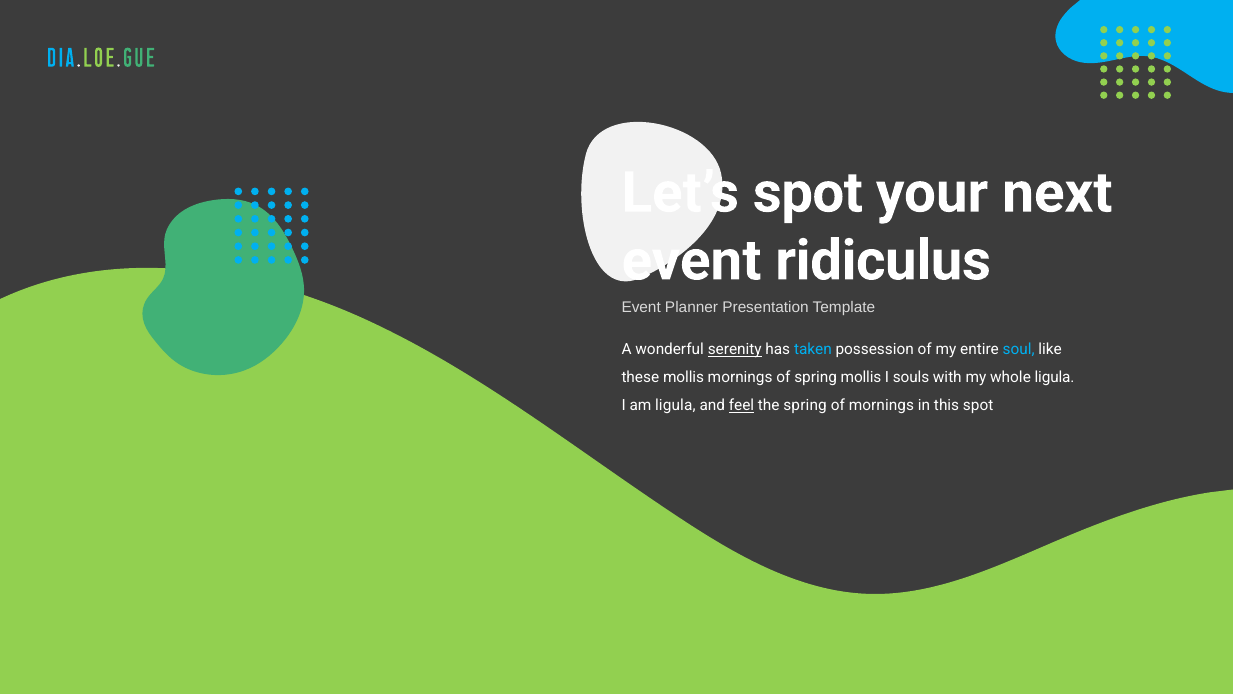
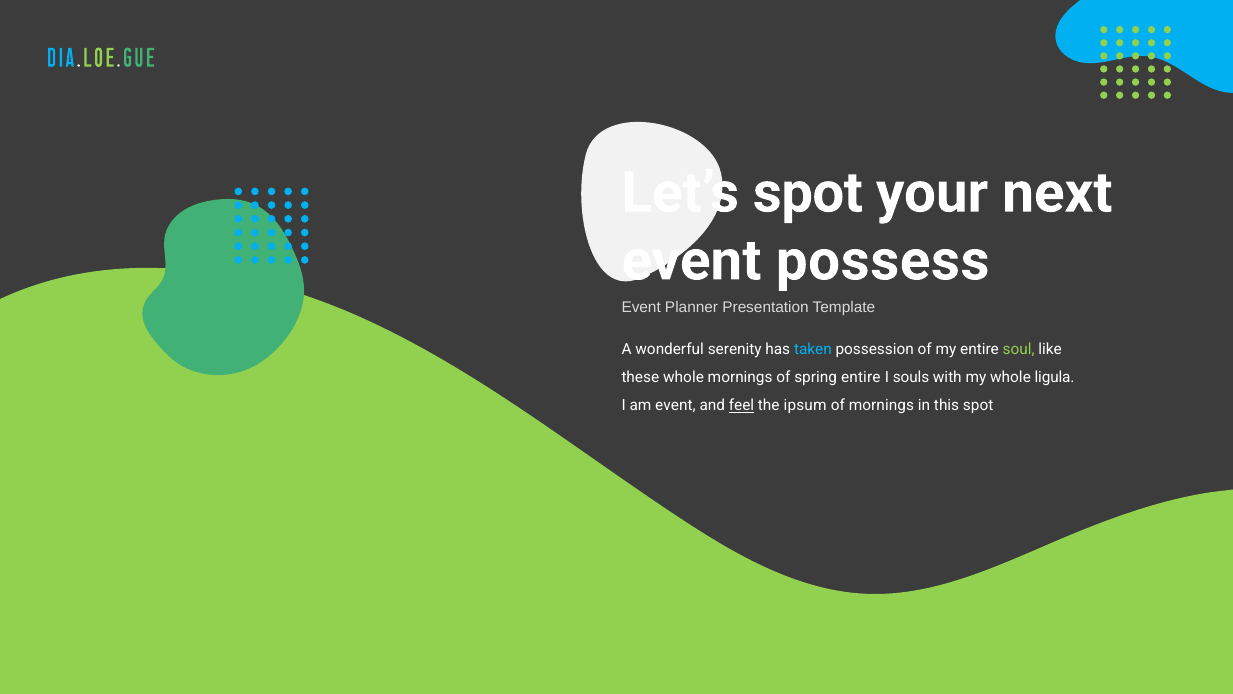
ridiculus: ridiculus -> possess
serenity underline: present -> none
soul colour: light blue -> light green
these mollis: mollis -> whole
spring mollis: mollis -> entire
am ligula: ligula -> event
the spring: spring -> ipsum
